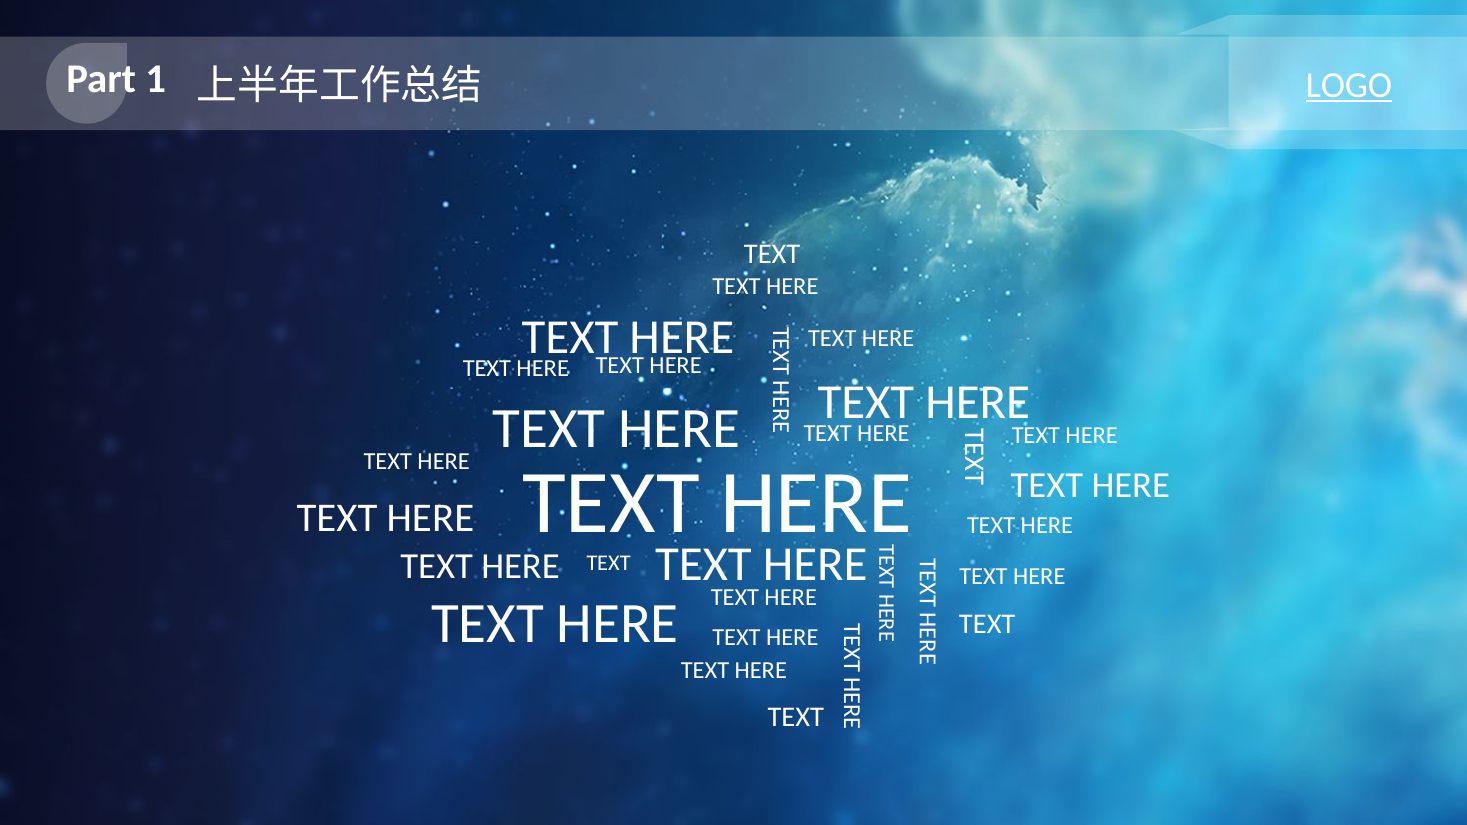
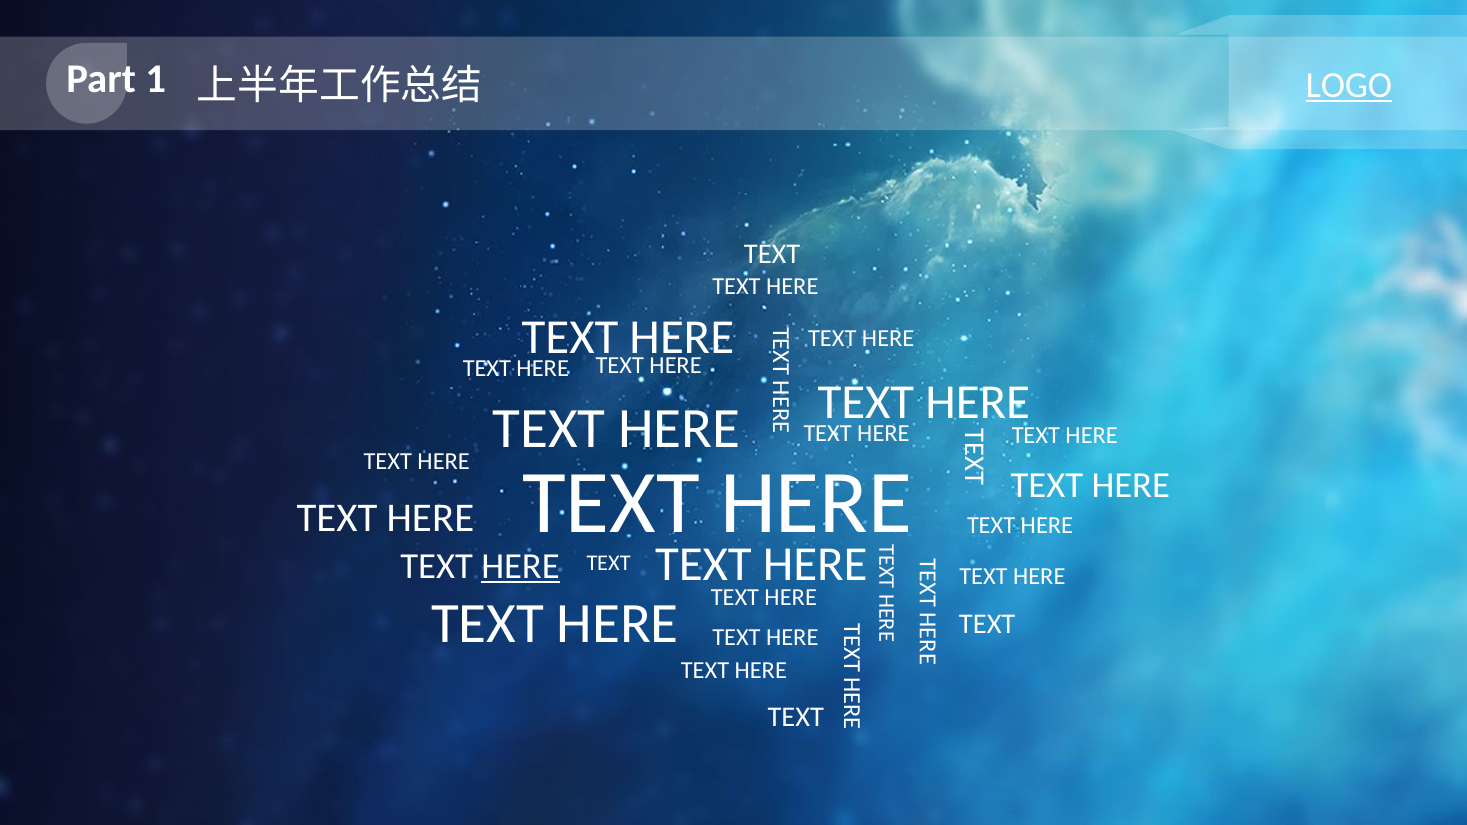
HERE at (521, 566) underline: none -> present
